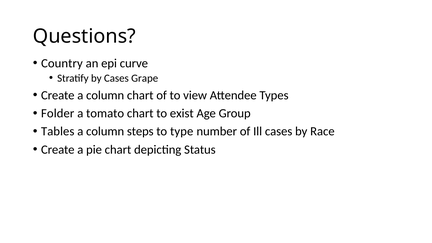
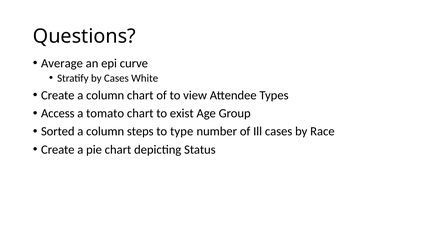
Country: Country -> Average
Grape: Grape -> White
Folder: Folder -> Access
Tables: Tables -> Sorted
